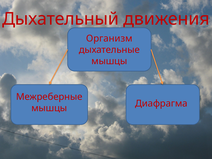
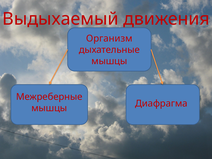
Дыхательный: Дыхательный -> Выдыхаемый
